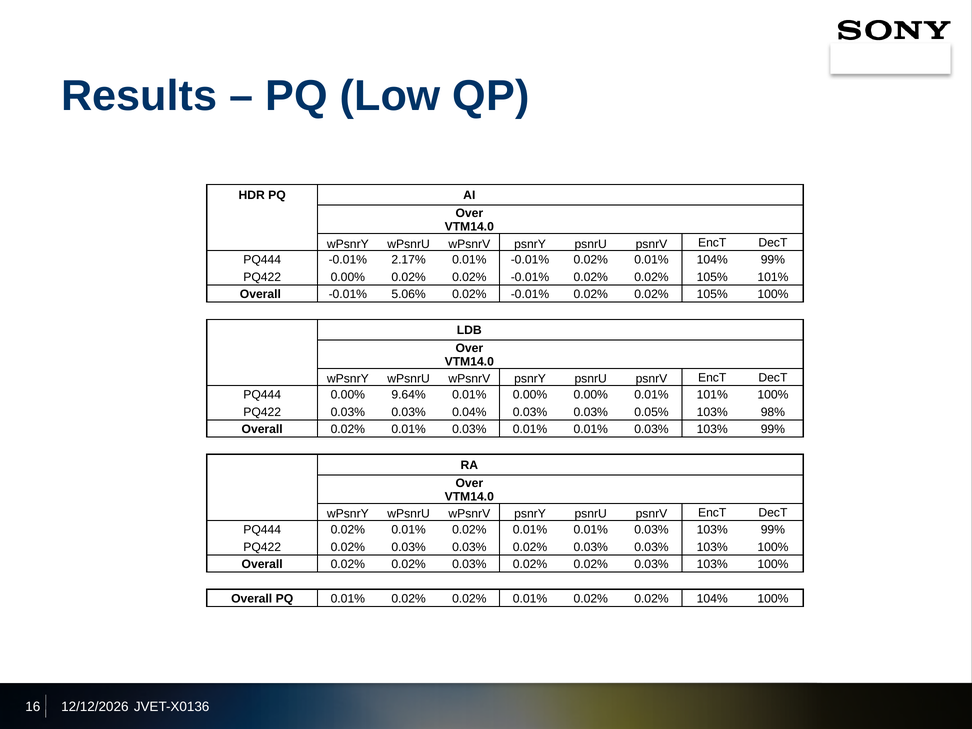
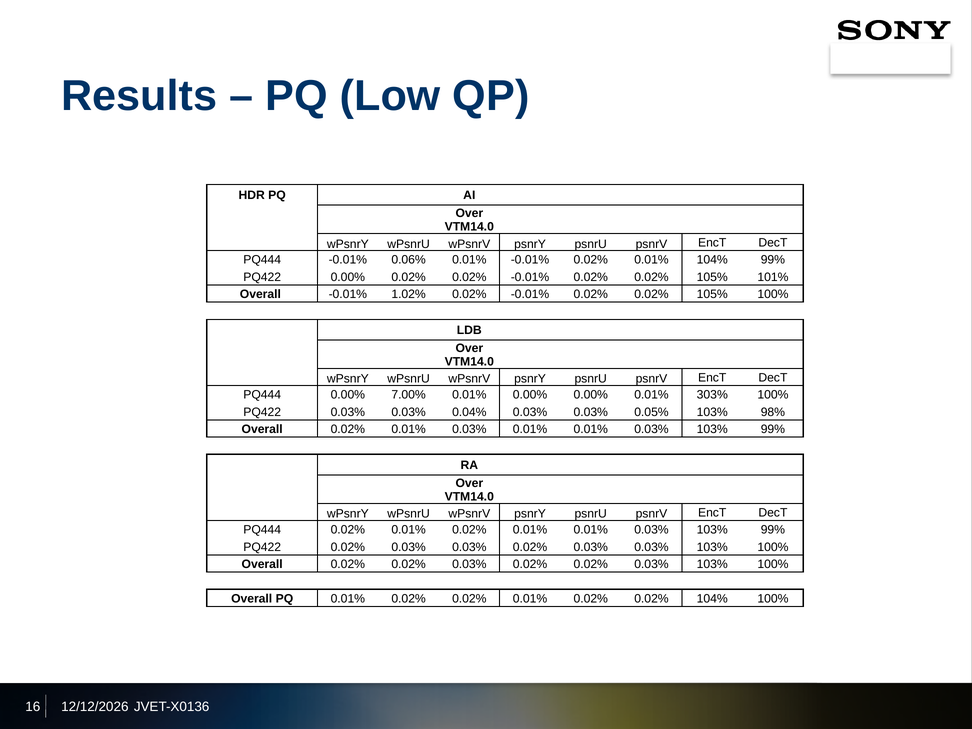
2.17%: 2.17% -> 0.06%
5.06%: 5.06% -> 1.02%
9.64%: 9.64% -> 7.00%
0.01% 101%: 101% -> 303%
